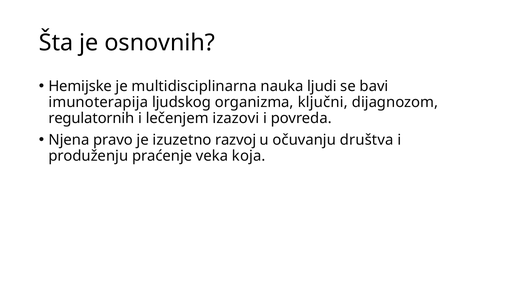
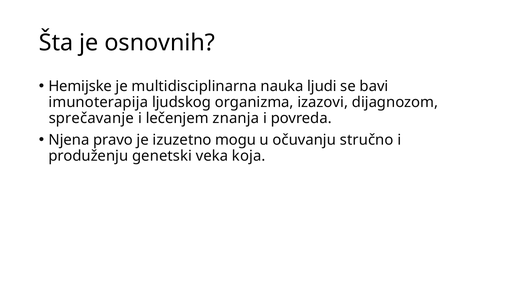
ključni: ključni -> izazovi
regulatornih: regulatornih -> sprečavanje
izazovi: izazovi -> znanja
razvoj: razvoj -> mogu
društva: društva -> stručno
praćenje: praćenje -> genetski
